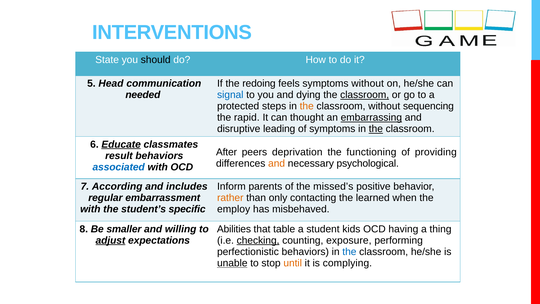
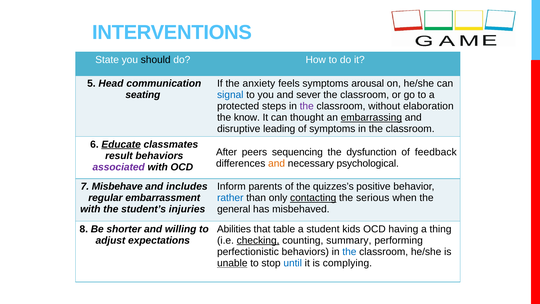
redoing: redoing -> anxiety
symptoms without: without -> arousal
needed: needed -> seating
dying: dying -> sever
classroom at (365, 95) underline: present -> none
the at (307, 106) colour: orange -> purple
sequencing: sequencing -> elaboration
rapid: rapid -> know
the at (376, 129) underline: present -> none
deprivation: deprivation -> sequencing
functioning: functioning -> dysfunction
providing: providing -> feedback
associated colour: blue -> purple
According: According -> Misbehave
missed’s: missed’s -> quizzes’s
rather colour: orange -> blue
contacting underline: none -> present
learned: learned -> serious
specific: specific -> injuries
employ: employ -> general
smaller: smaller -> shorter
adjust underline: present -> none
exposure: exposure -> summary
until colour: orange -> blue
